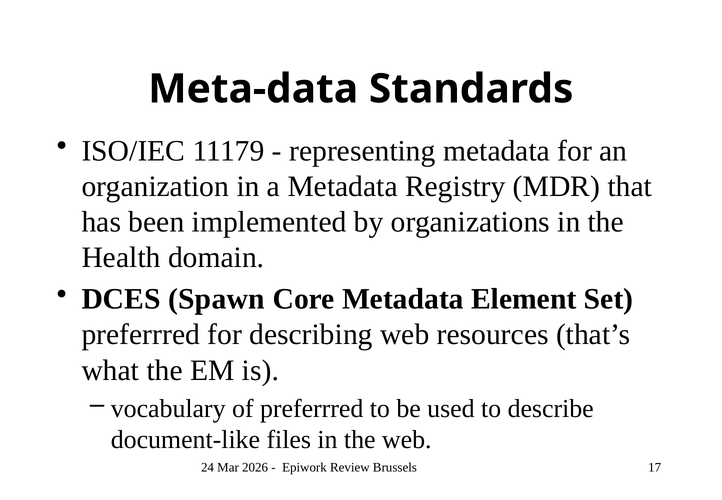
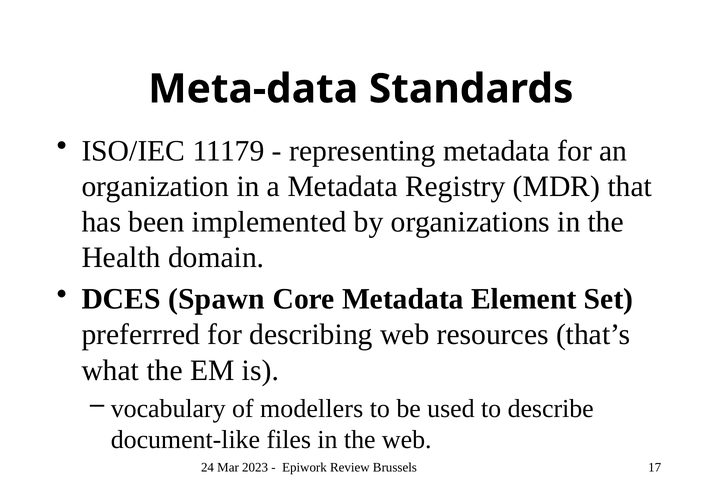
of preferrred: preferrred -> modellers
2026: 2026 -> 2023
